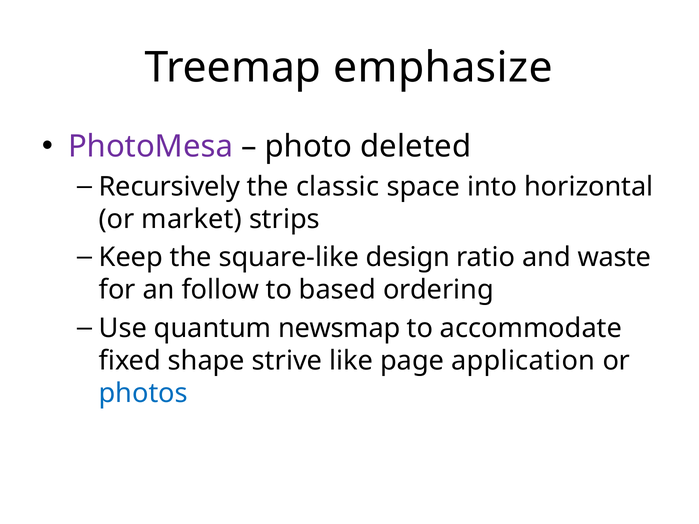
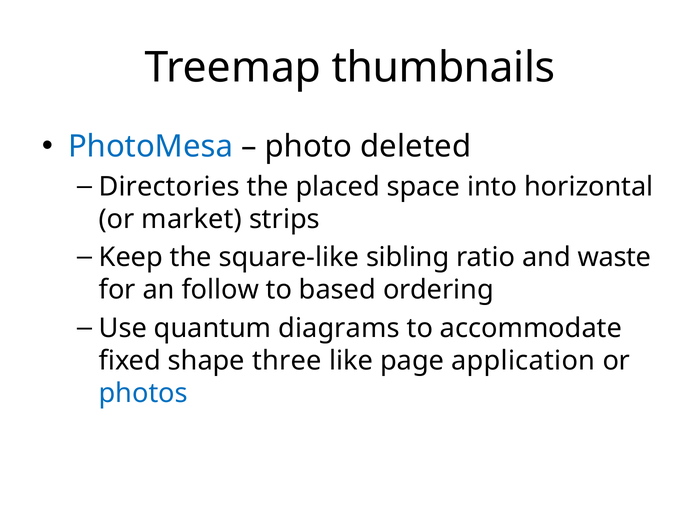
emphasize: emphasize -> thumbnails
PhotoMesa colour: purple -> blue
Recursively: Recursively -> Directories
classic: classic -> placed
design: design -> sibling
newsmap: newsmap -> diagrams
strive: strive -> three
